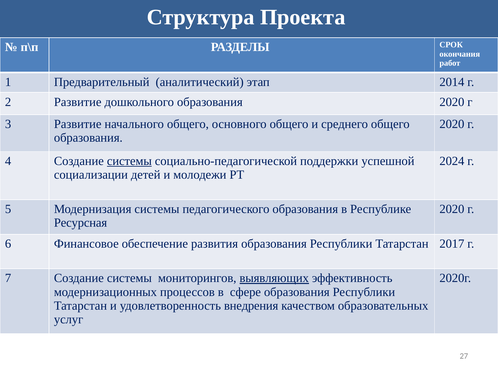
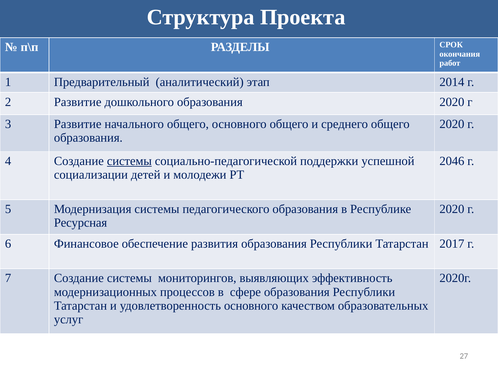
2024: 2024 -> 2046
выявляющих underline: present -> none
удовлетворенность внедрения: внедрения -> основного
